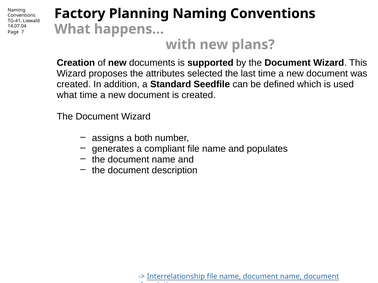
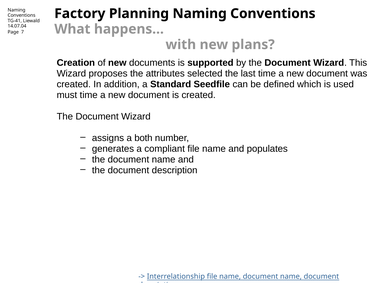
what at (67, 95): what -> must
